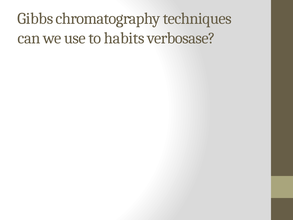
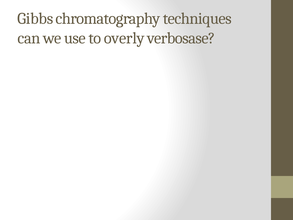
habits: habits -> overly
